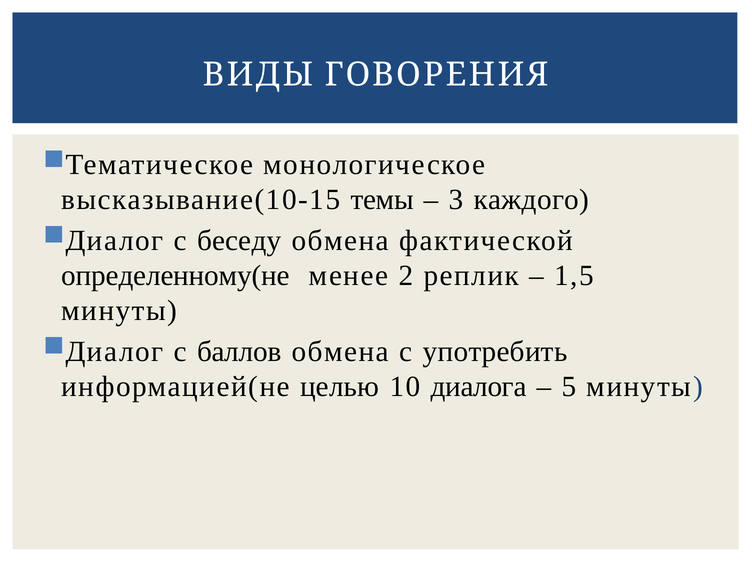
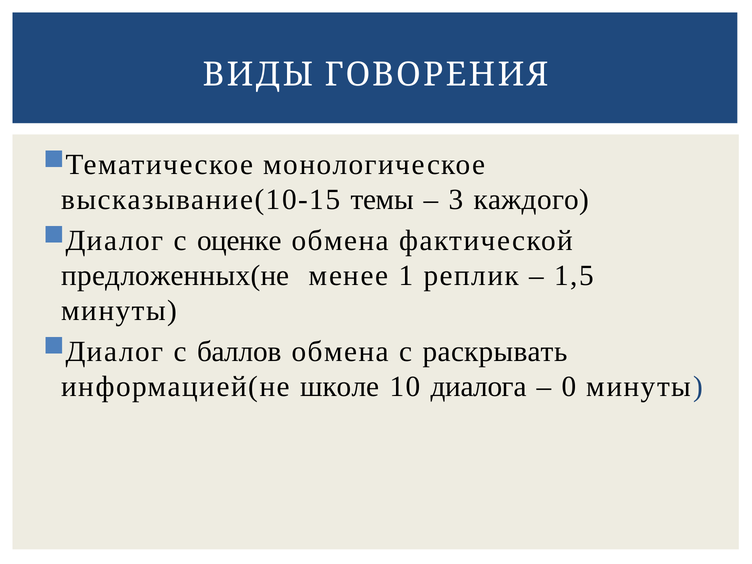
беседу: беседу -> оценке
определенному(не: определенному(не -> предложенных(не
2: 2 -> 1
употребить: употребить -> раскрывать
целью: целью -> школе
5: 5 -> 0
